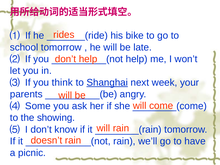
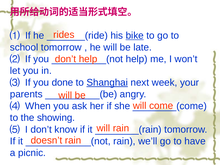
bike underline: none -> present
think: think -> done
Some: Some -> When
